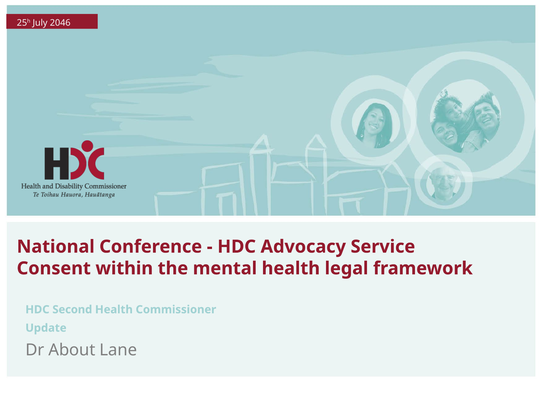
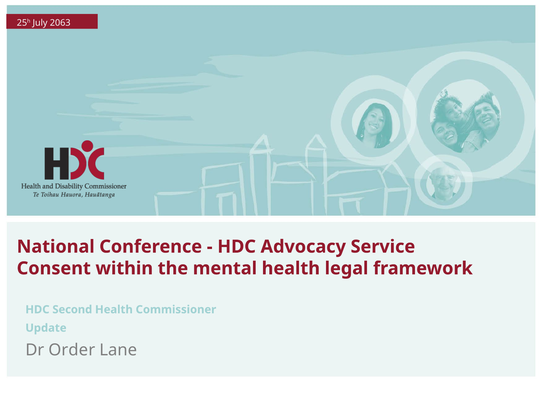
2046: 2046 -> 2063
About: About -> Order
